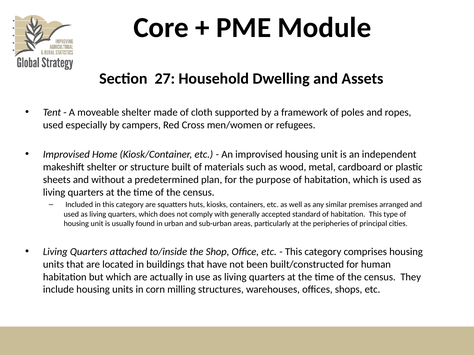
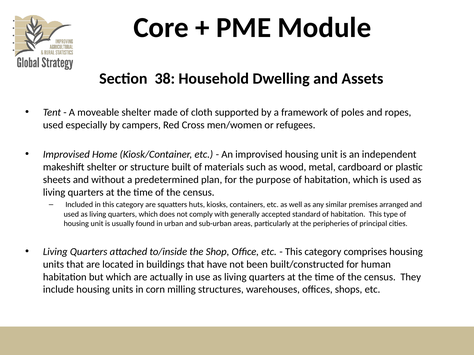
27: 27 -> 38
